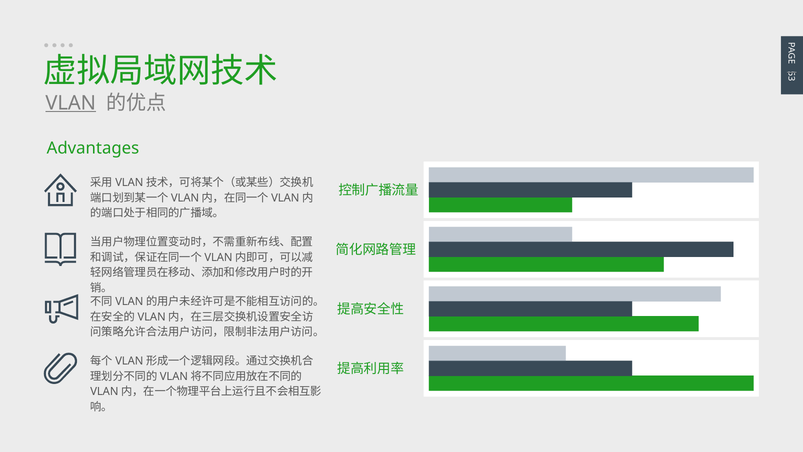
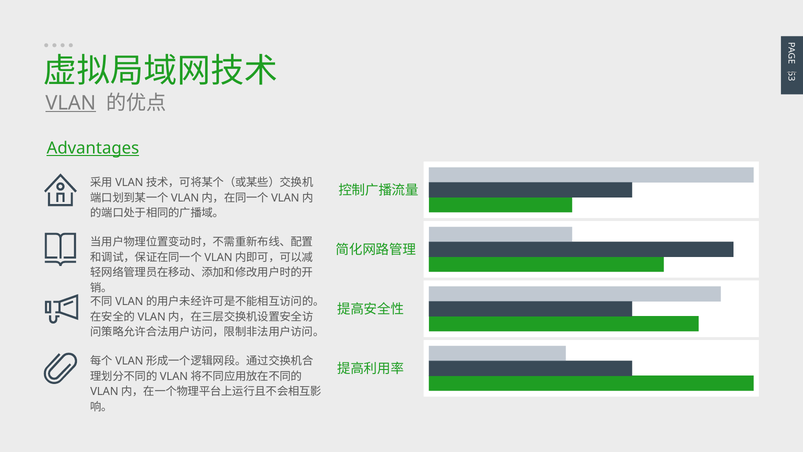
Advantages underline: none -> present
